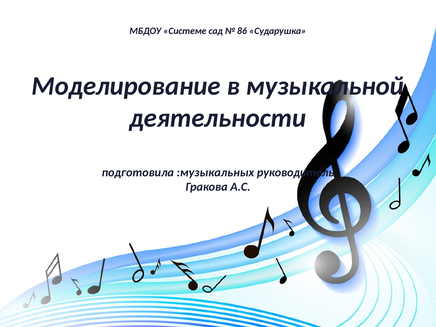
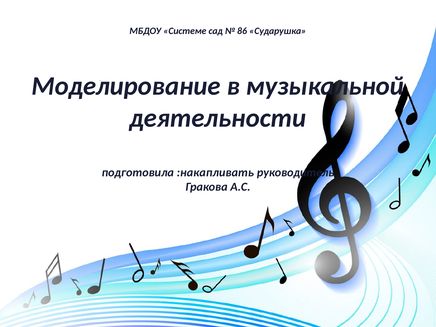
:музыкальных: :музыкальных -> :накапливать
